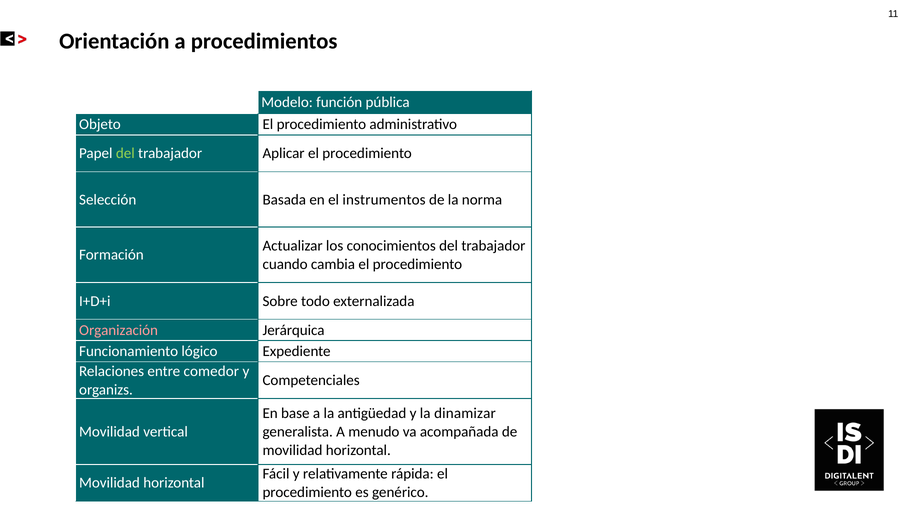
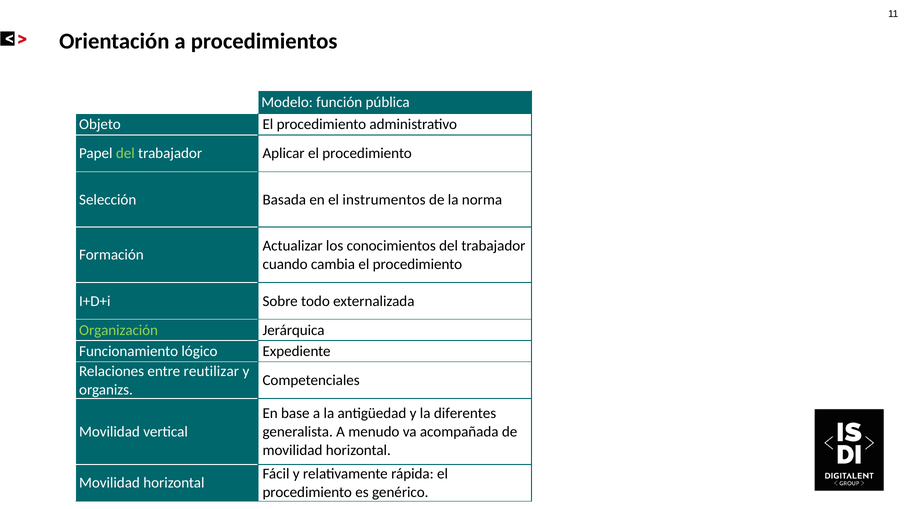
Organización colour: pink -> light green
comedor: comedor -> reutilizar
dinamizar: dinamizar -> diferentes
